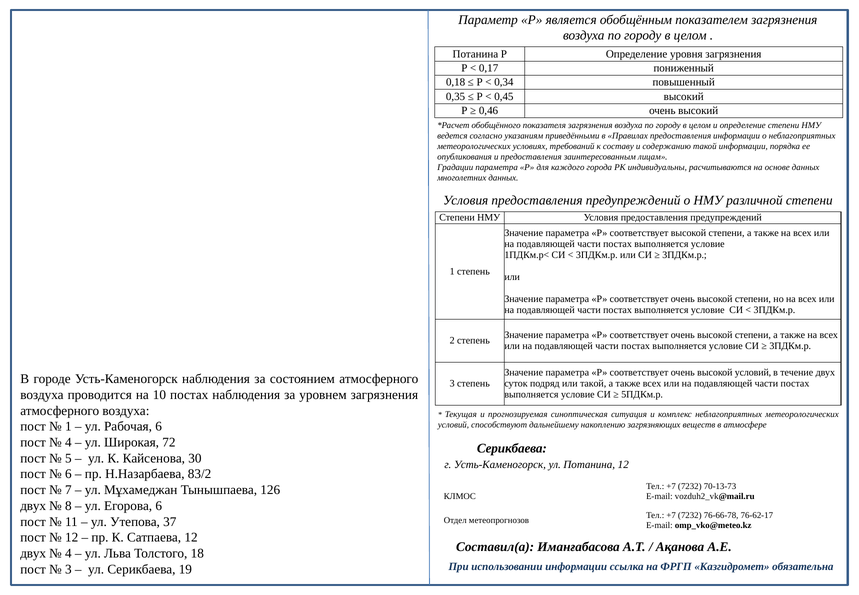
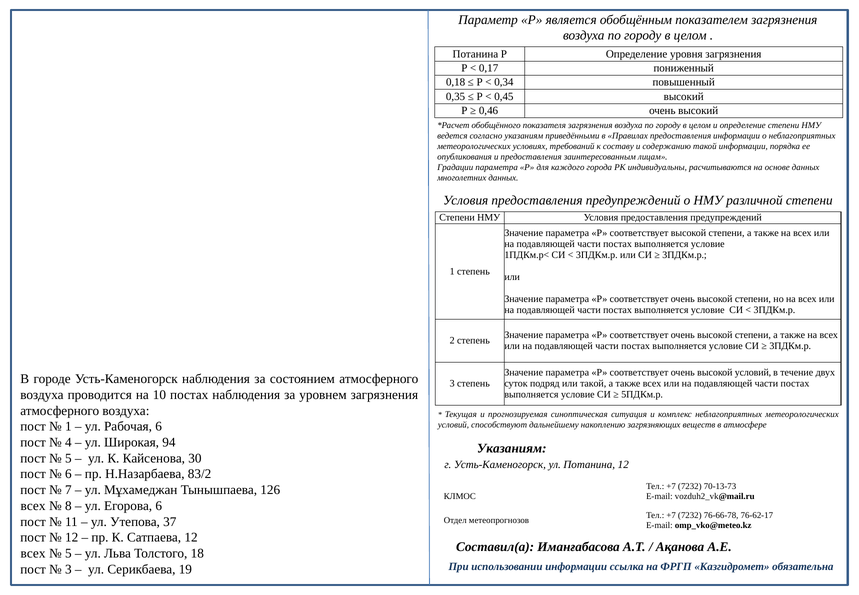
72: 72 -> 94
Серикбаева at (512, 448): Серикбаева -> Указаниям
двух at (33, 506): двух -> всех
двух at (33, 553): двух -> всех
4 at (68, 553): 4 -> 5
